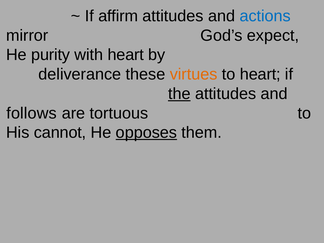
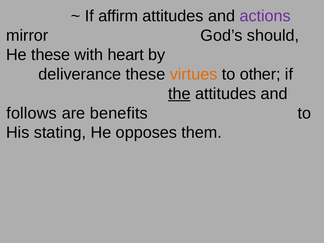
actions colour: blue -> purple
expect: expect -> should
He purity: purity -> these
to heart: heart -> other
tortuous: tortuous -> benefits
cannot: cannot -> stating
opposes underline: present -> none
